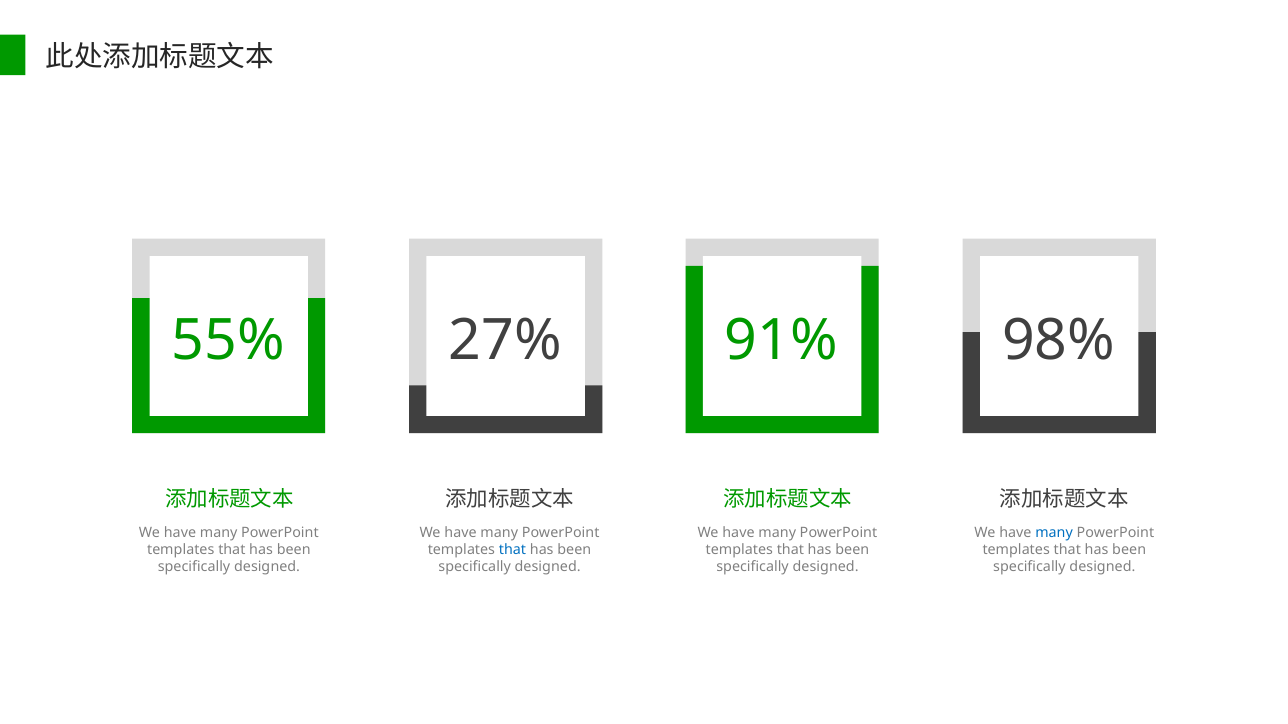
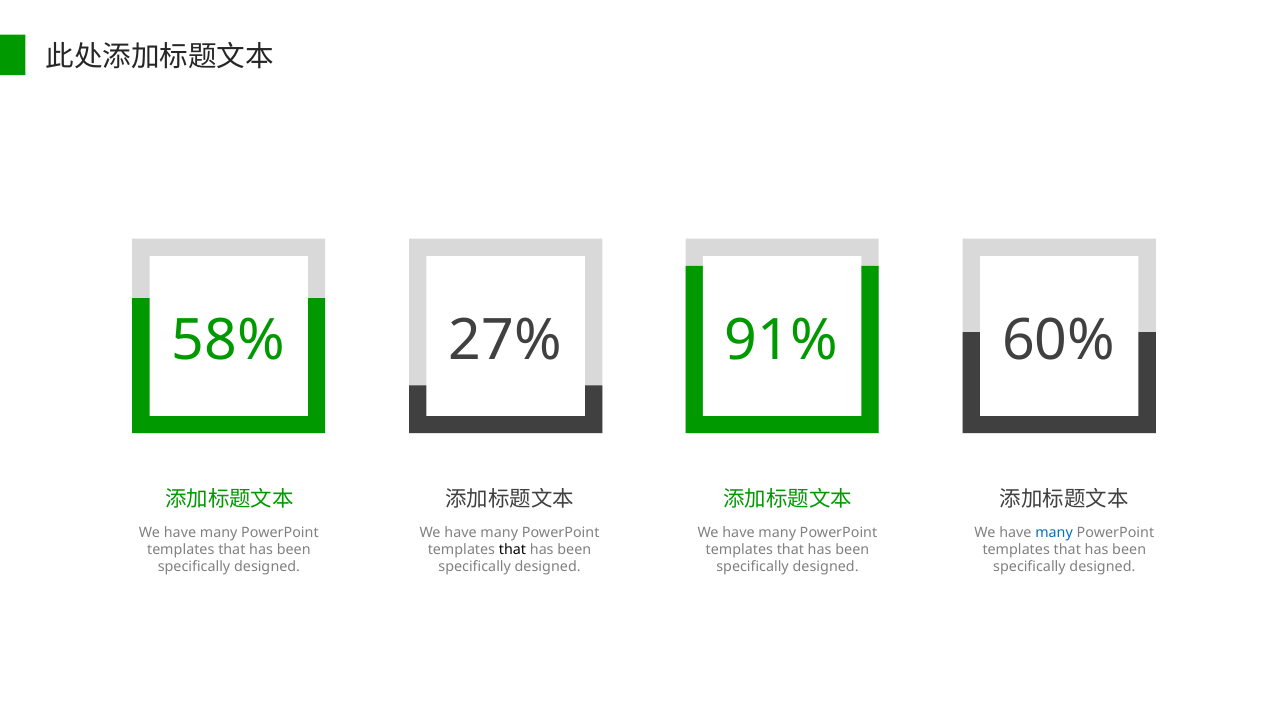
55%: 55% -> 58%
98%: 98% -> 60%
that at (513, 550) colour: blue -> black
